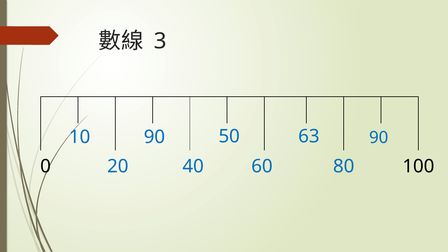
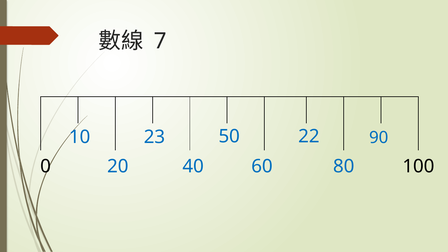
3: 3 -> 7
10 90: 90 -> 23
63: 63 -> 22
